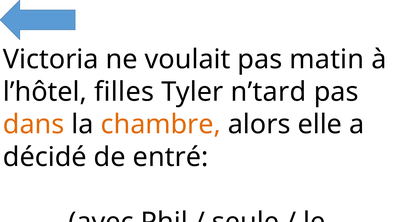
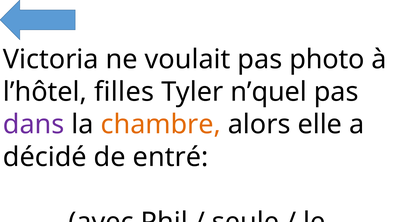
matin: matin -> photo
n’tard: n’tard -> n’quel
dans colour: orange -> purple
